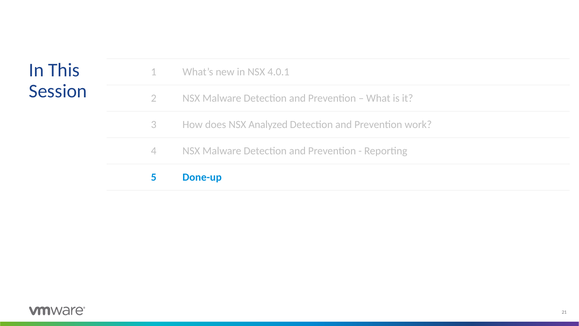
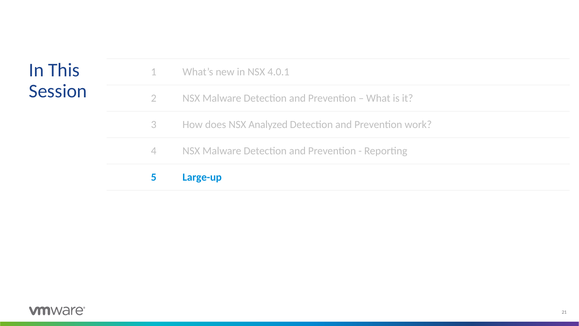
Done-up: Done-up -> Large-up
